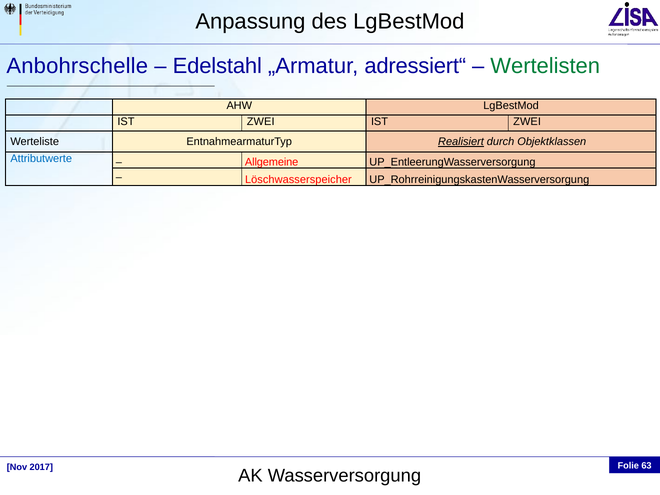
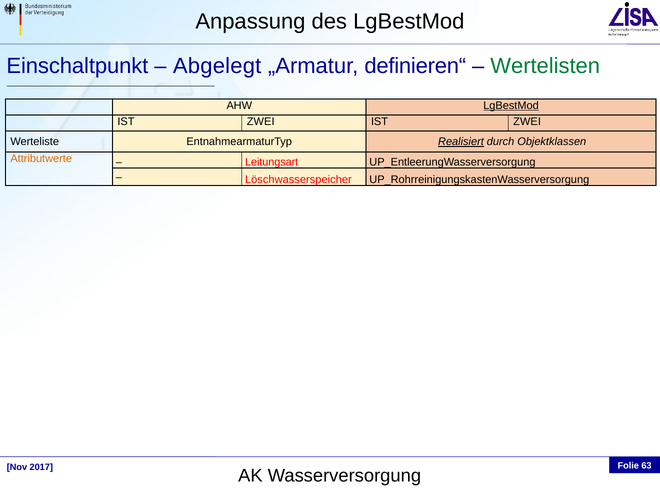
Anbohrschelle: Anbohrschelle -> Einschaltpunkt
Edelstahl: Edelstahl -> Abgelegt
adressiert“: adressiert“ -> definieren“
LgBestMod at (511, 105) underline: none -> present
Attributwerte colour: blue -> orange
Allgemeine: Allgemeine -> Leitungsart
